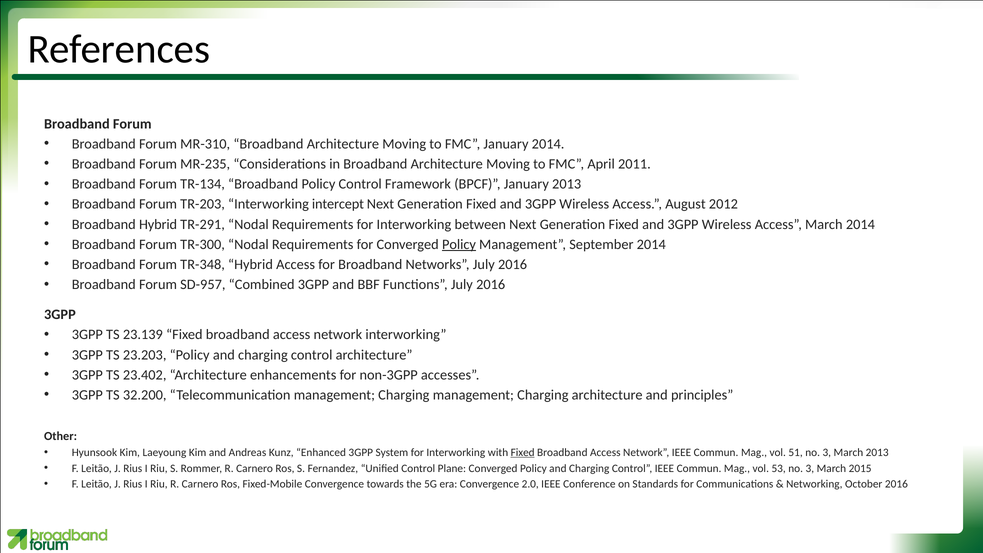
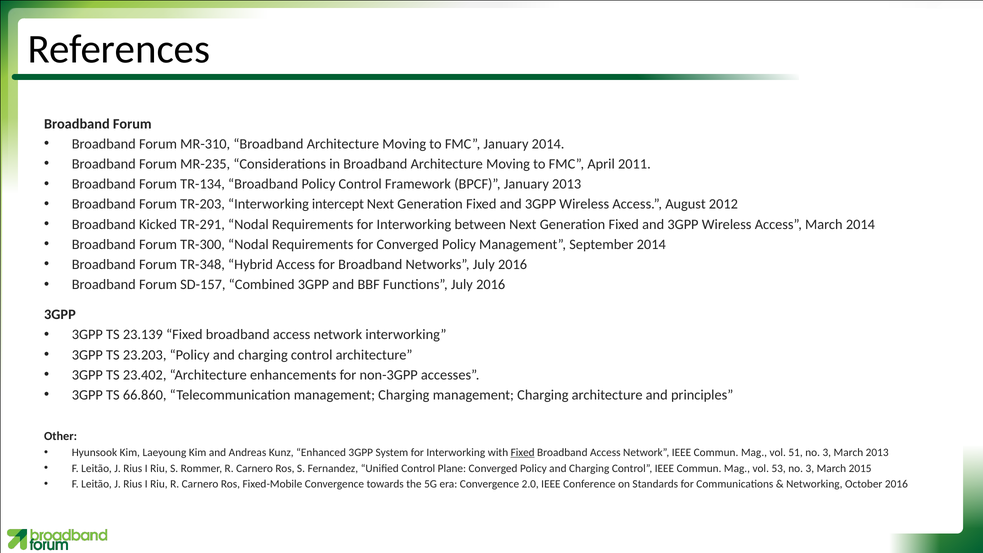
Broadband Hybrid: Hybrid -> Kicked
Policy at (459, 244) underline: present -> none
SD-957: SD-957 -> SD-157
32.200: 32.200 -> 66.860
